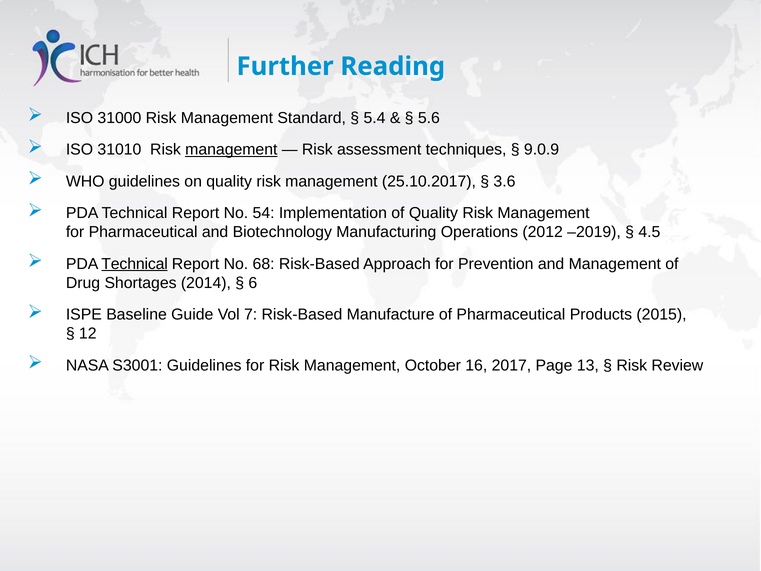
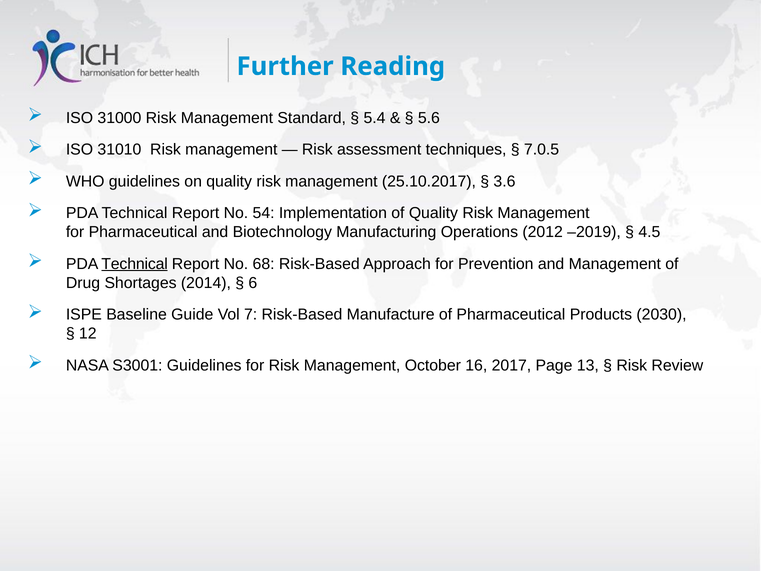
management at (231, 150) underline: present -> none
9.0.9: 9.0.9 -> 7.0.5
2015: 2015 -> 2030
